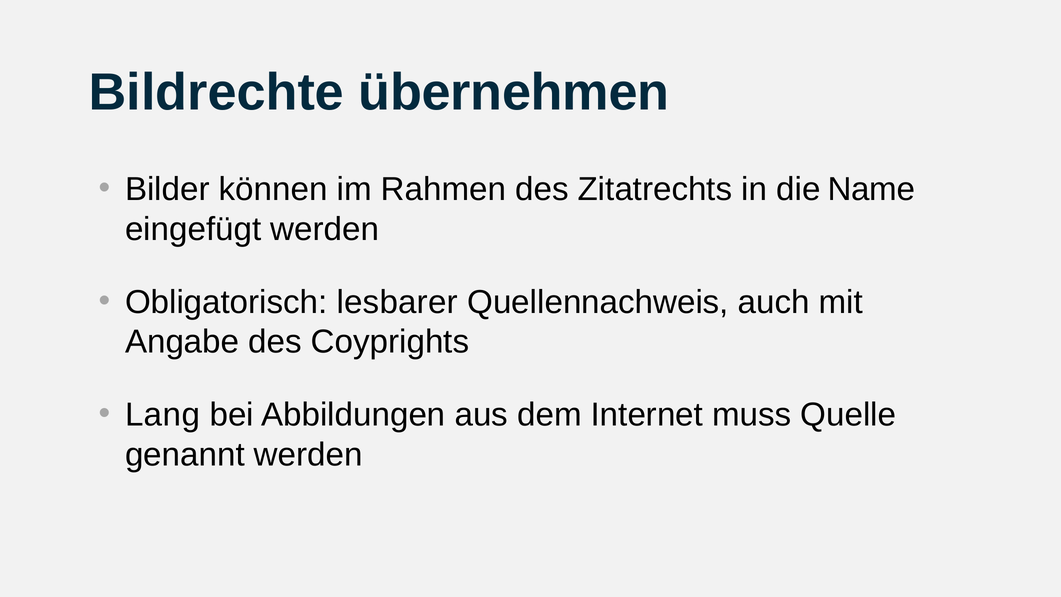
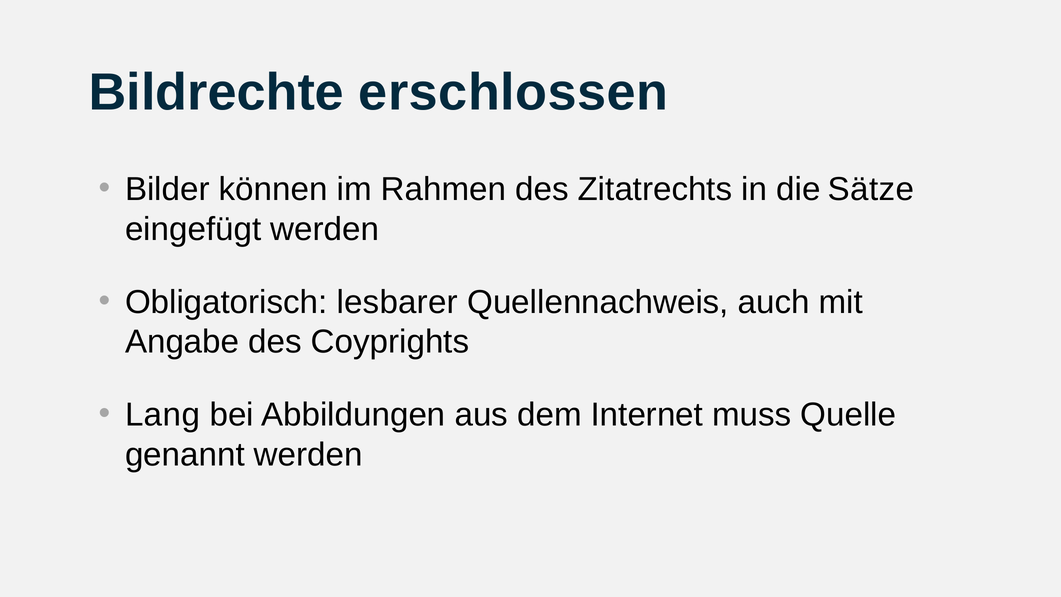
übernehmen: übernehmen -> erschlossen
Name: Name -> Sätze
